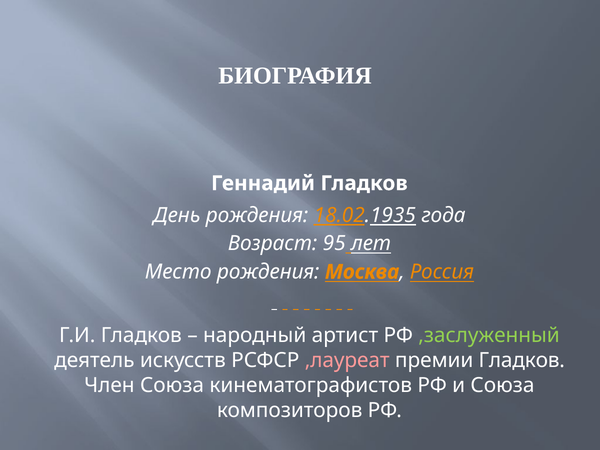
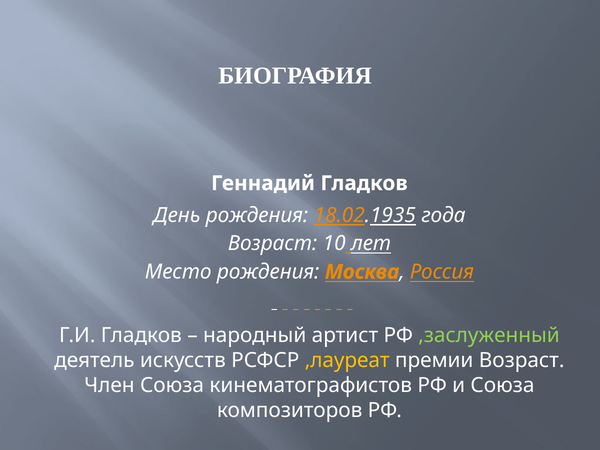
95: 95 -> 10
,лауреат colour: pink -> yellow
премии Гладков: Гладков -> Возраст
